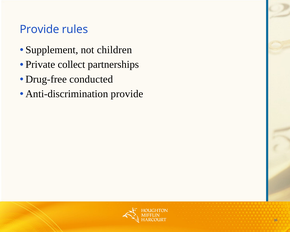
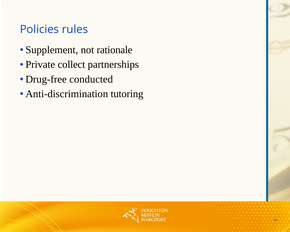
Provide at (39, 29): Provide -> Policies
children: children -> rationale
Anti-discrimination provide: provide -> tutoring
